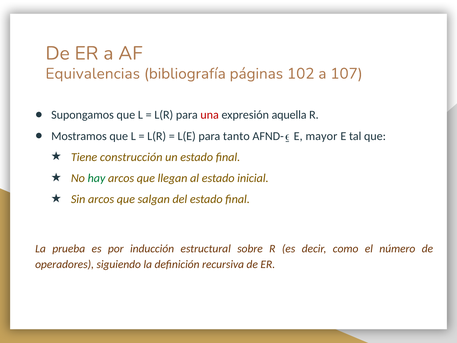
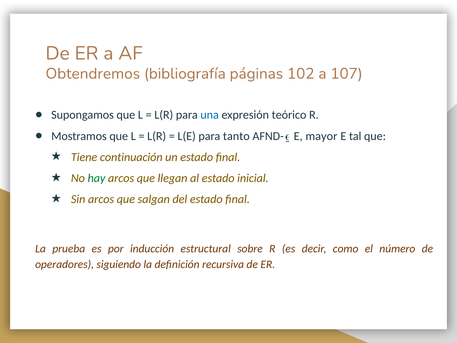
Equivalencias: Equivalencias -> Obtendremos
una colour: red -> blue
aquella: aquella -> teórico
construcción: construcción -> continuación
